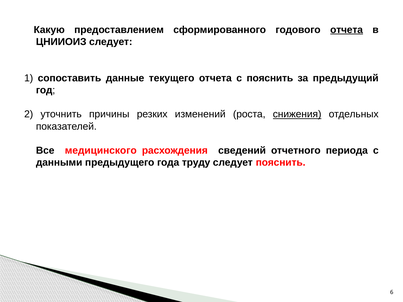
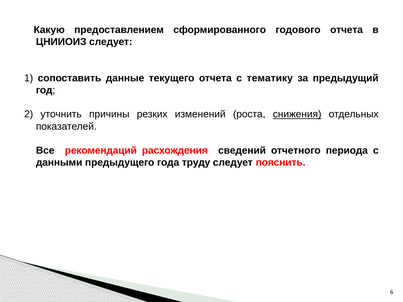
отчета at (347, 30) underline: present -> none
с пояснить: пояснить -> тематику
медицинского: медицинского -> рекомендаций
